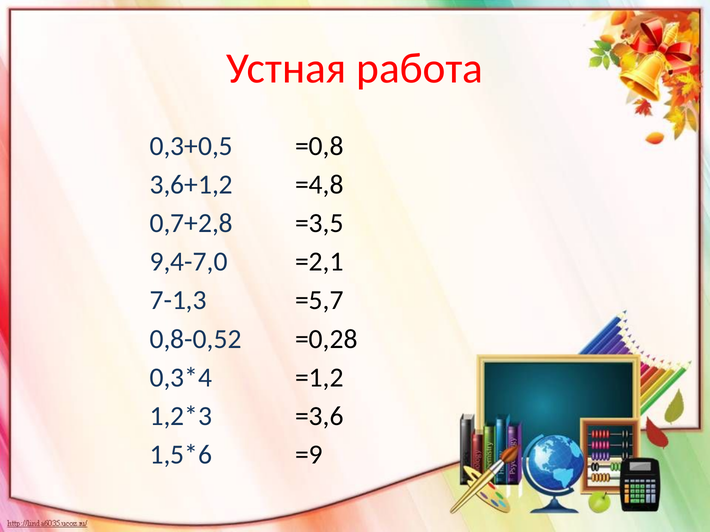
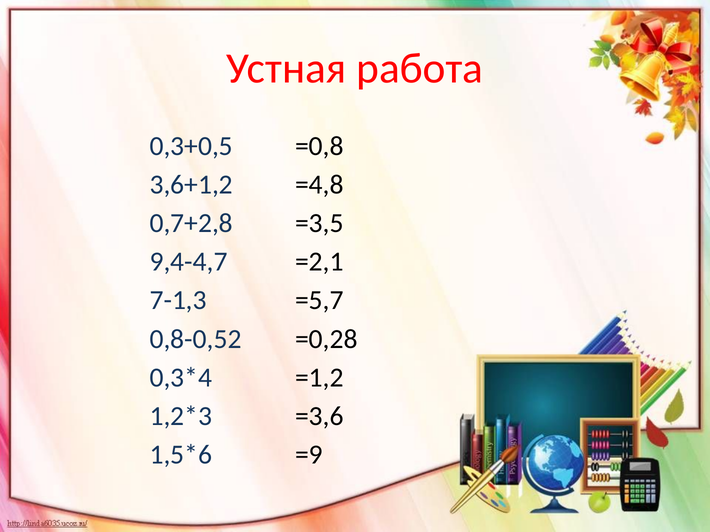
9,4-7,0: 9,4-7,0 -> 9,4-4,7
